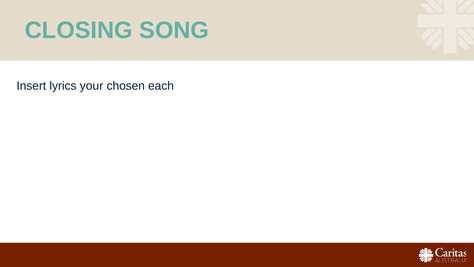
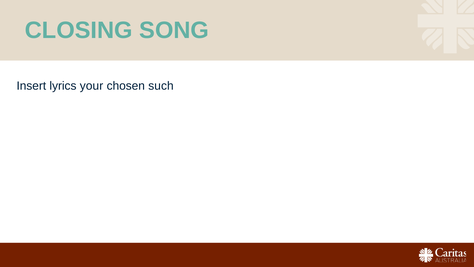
each: each -> such
